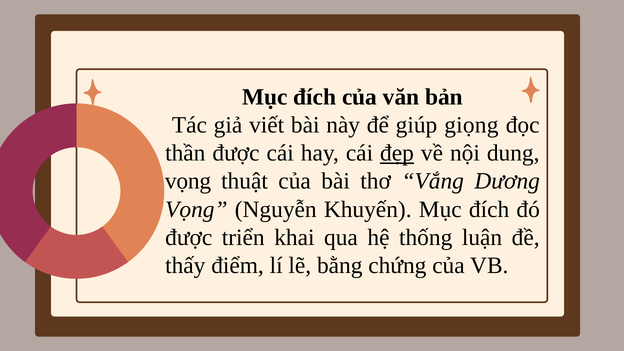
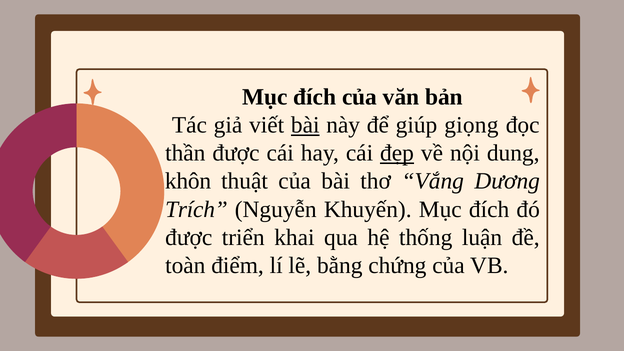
bài at (305, 125) underline: none -> present
vọng at (188, 181): vọng -> khôn
Vọng at (196, 209): Vọng -> Trích
thấy: thấy -> toàn
